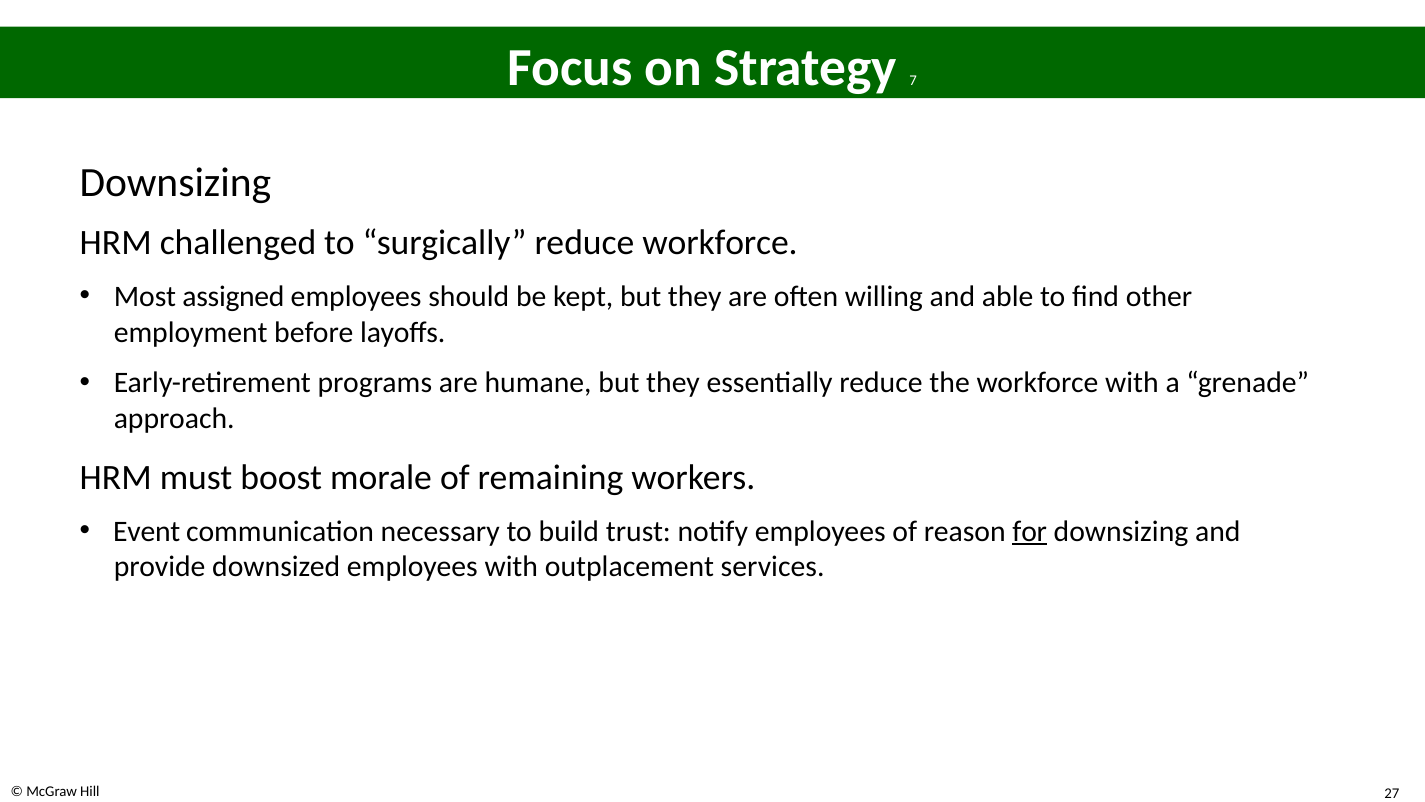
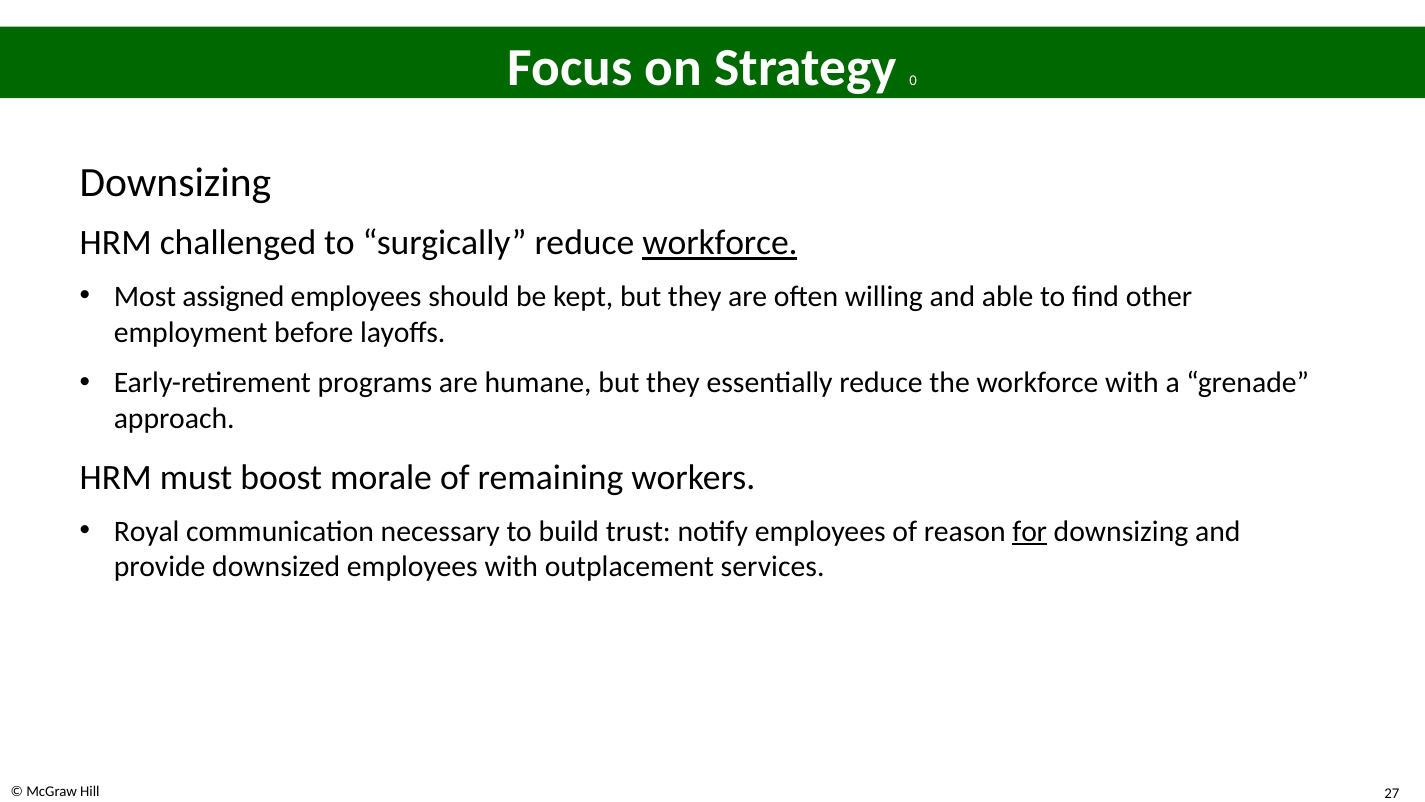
7: 7 -> 0
workforce at (720, 243) underline: none -> present
Event: Event -> Royal
